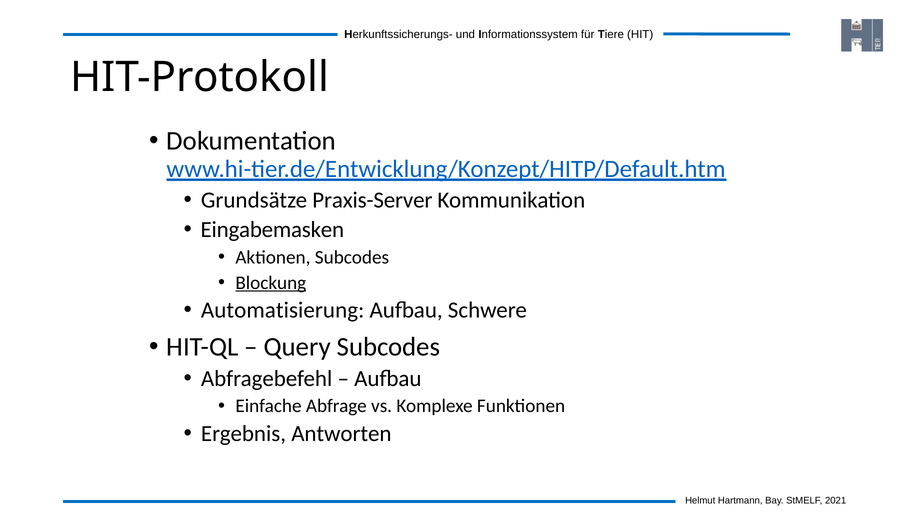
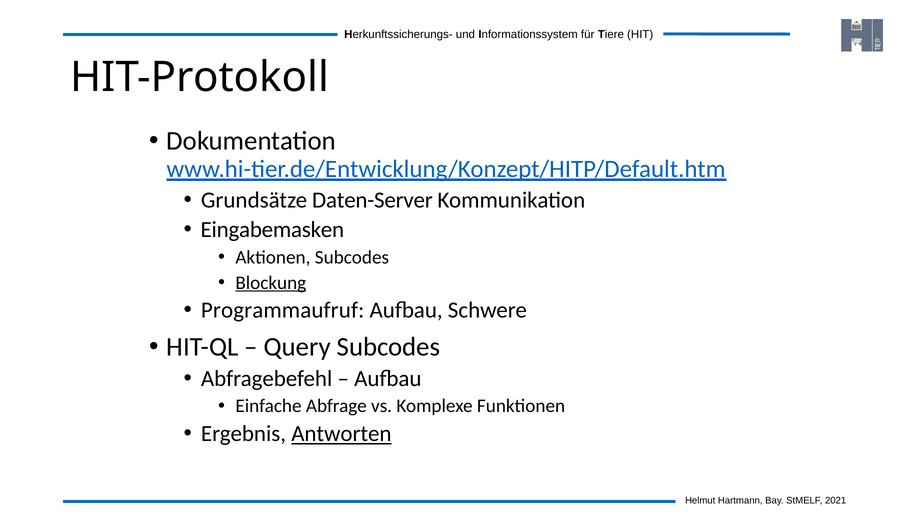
Praxis-Server: Praxis-Server -> Daten-Server
Automatisierung: Automatisierung -> Programmaufruf
Antworten underline: none -> present
